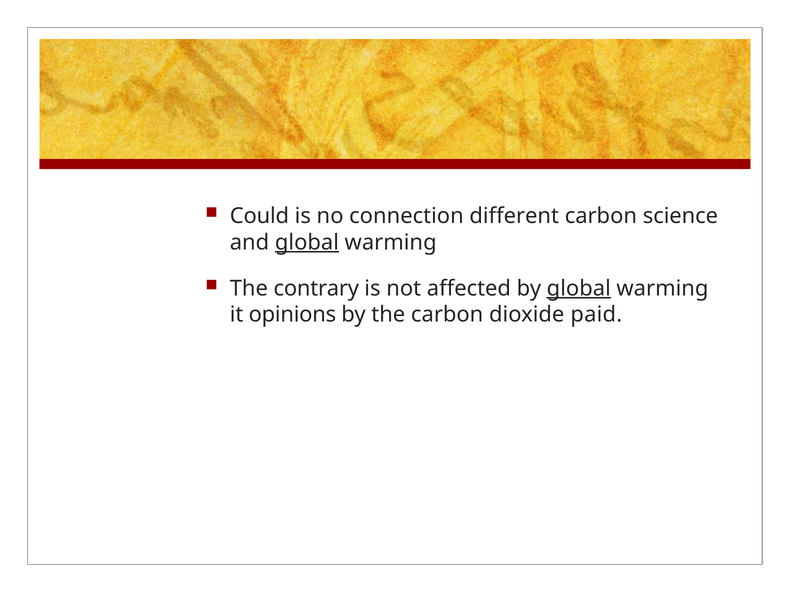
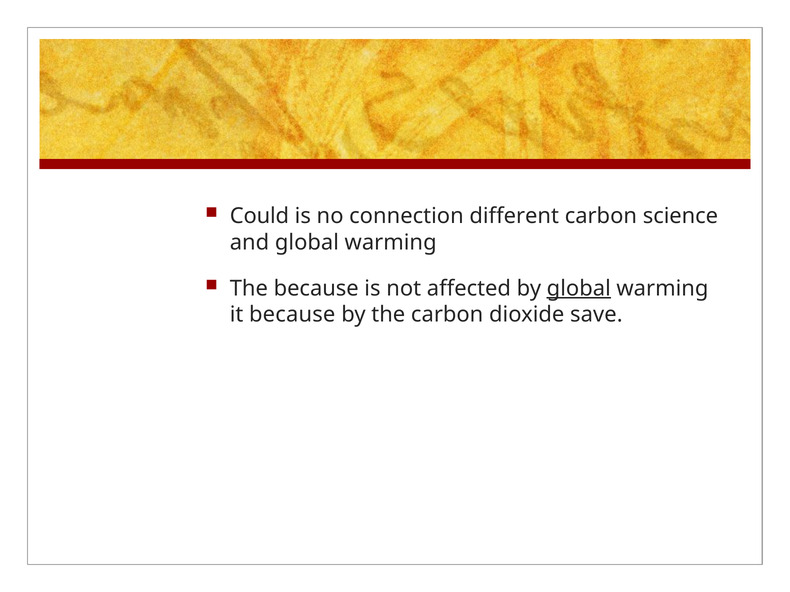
global at (307, 243) underline: present -> none
The contrary: contrary -> because
it opinions: opinions -> because
paid: paid -> save
